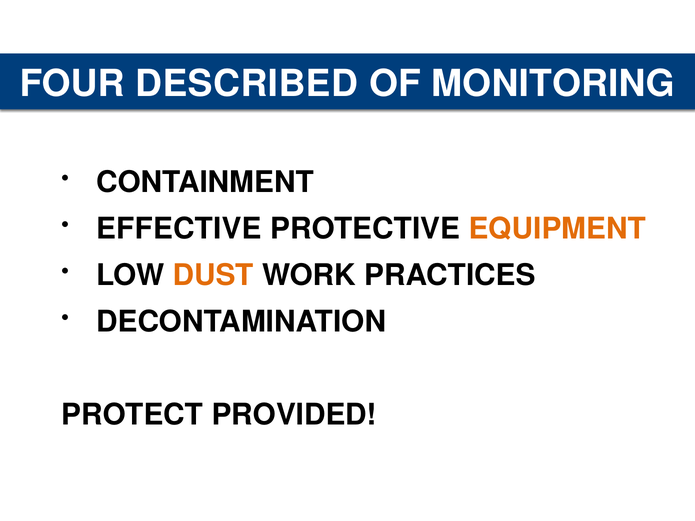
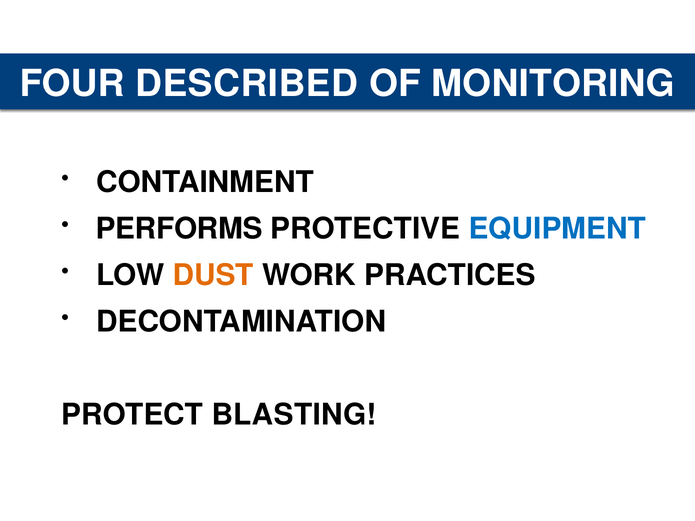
EFFECTIVE: EFFECTIVE -> PERFORMS
EQUIPMENT colour: orange -> blue
PROVIDED: PROVIDED -> BLASTING
